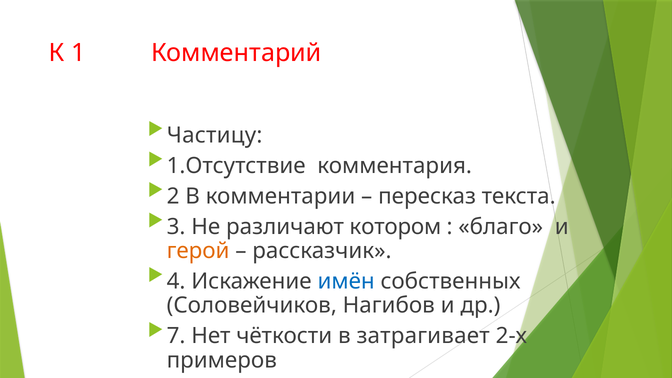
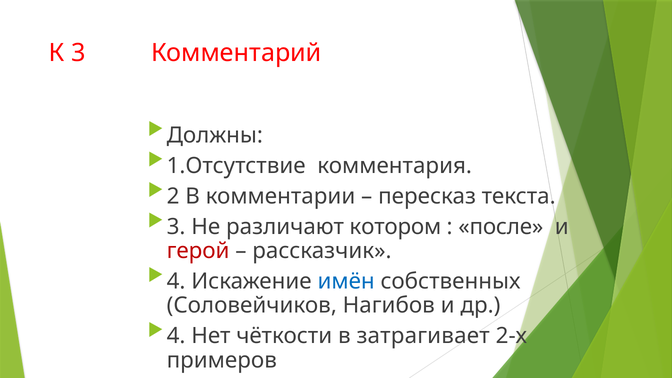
К 1: 1 -> 3
Частицу: Частицу -> Должны
благо: благо -> после
герой colour: orange -> red
7 at (176, 336): 7 -> 4
